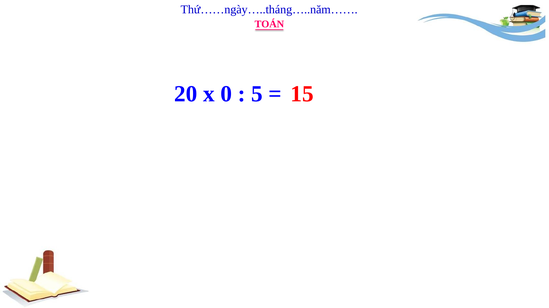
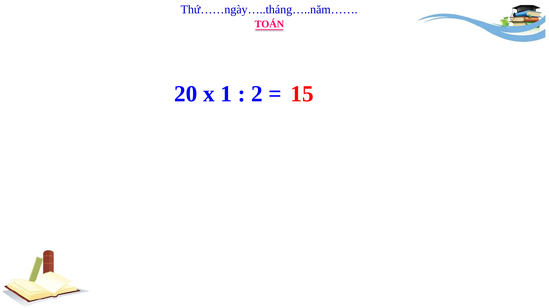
0: 0 -> 1
5: 5 -> 2
